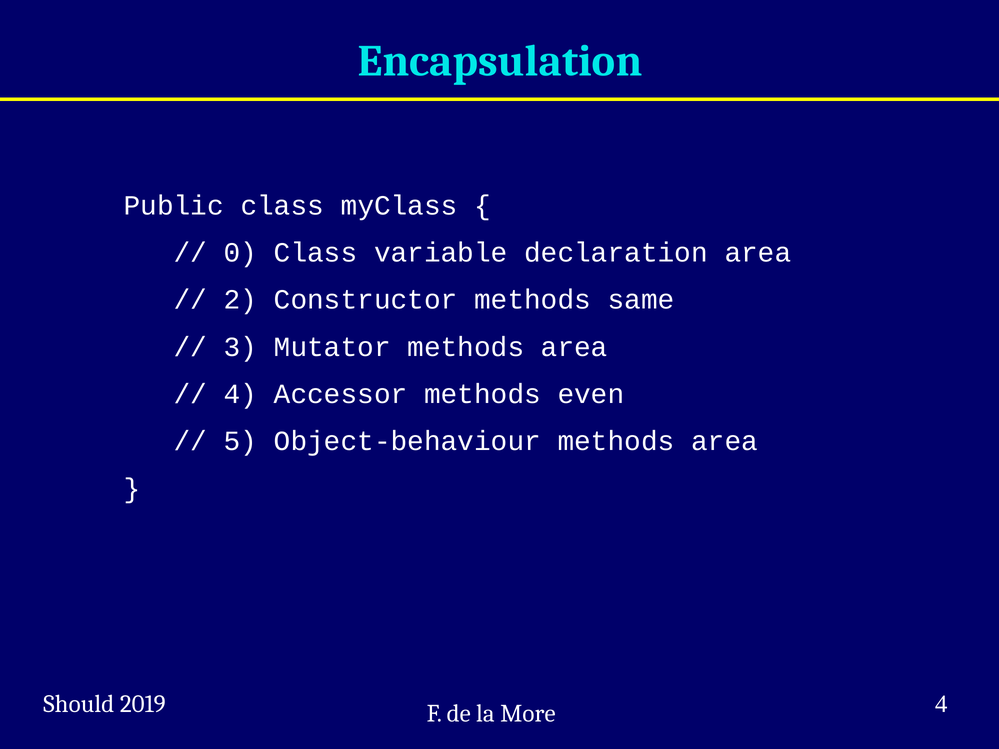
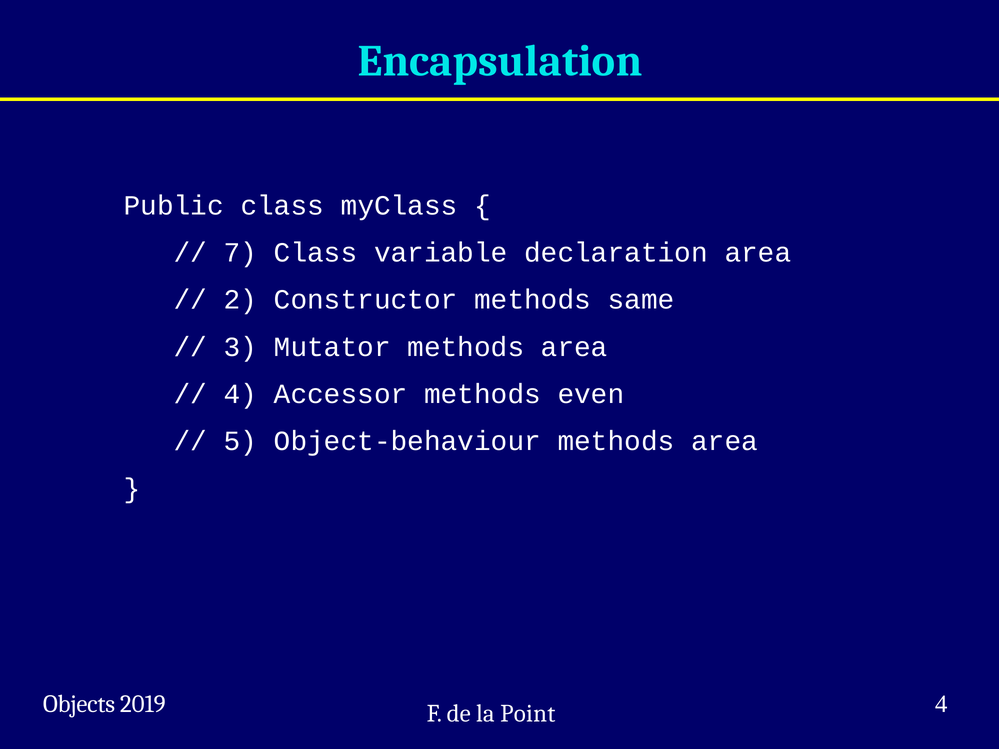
0: 0 -> 7
Should: Should -> Objects
More: More -> Point
